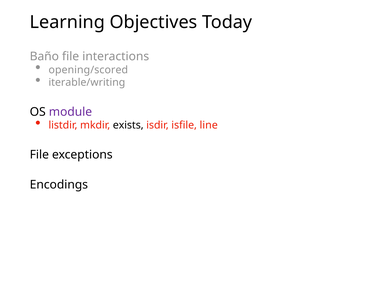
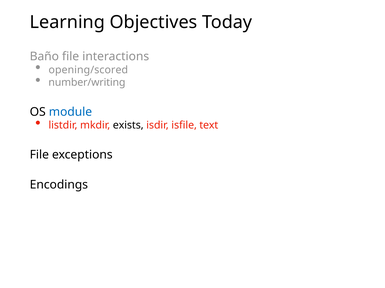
iterable/writing: iterable/writing -> number/writing
module colour: purple -> blue
line: line -> text
